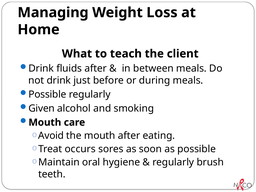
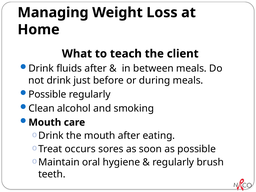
Given: Given -> Clean
Avoid at (51, 136): Avoid -> Drink
